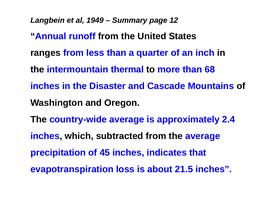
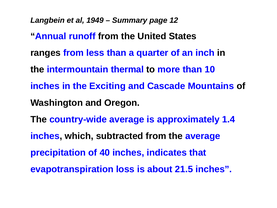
68: 68 -> 10
Disaster: Disaster -> Exciting
2.4: 2.4 -> 1.4
45: 45 -> 40
